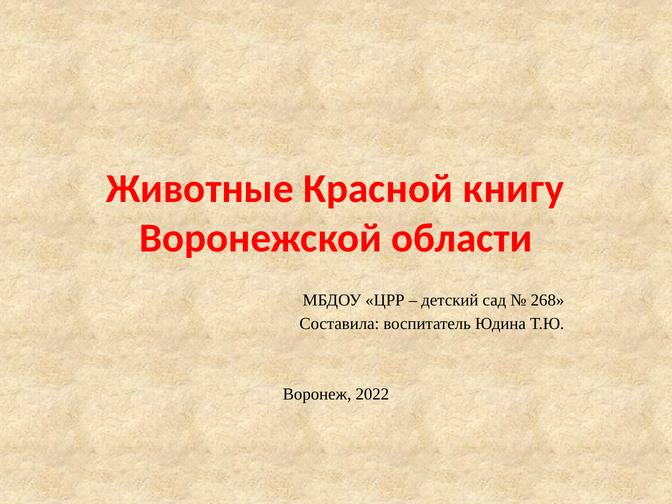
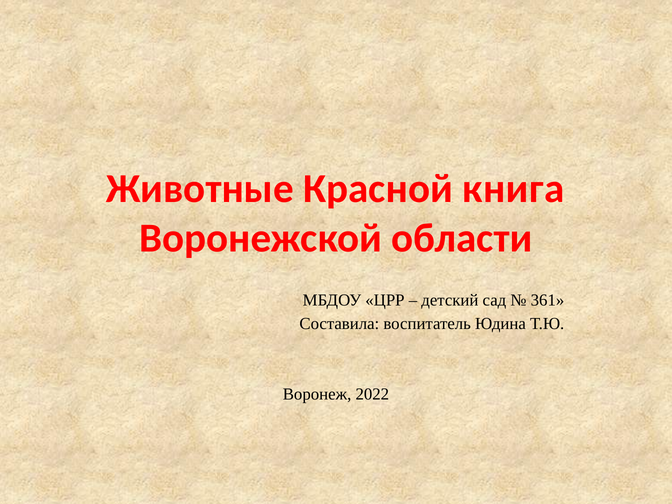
книгу: книгу -> книга
268: 268 -> 361
